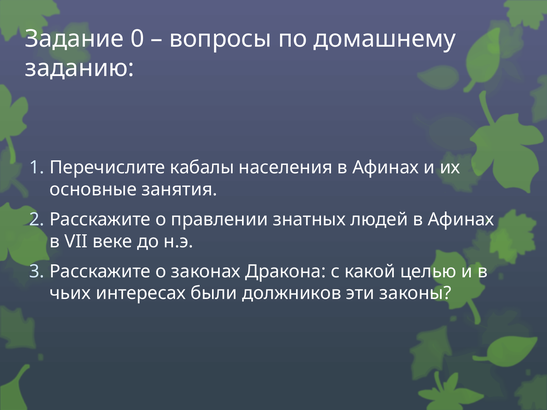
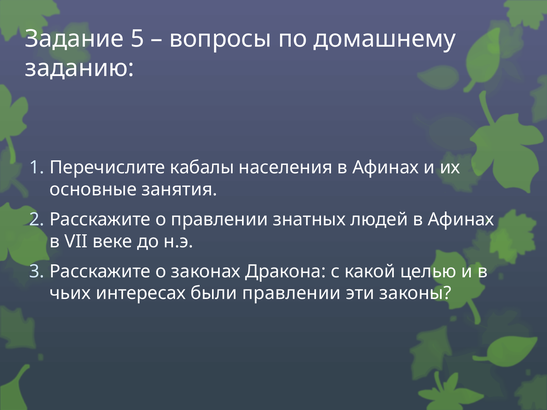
0: 0 -> 5
были должников: должников -> правлении
